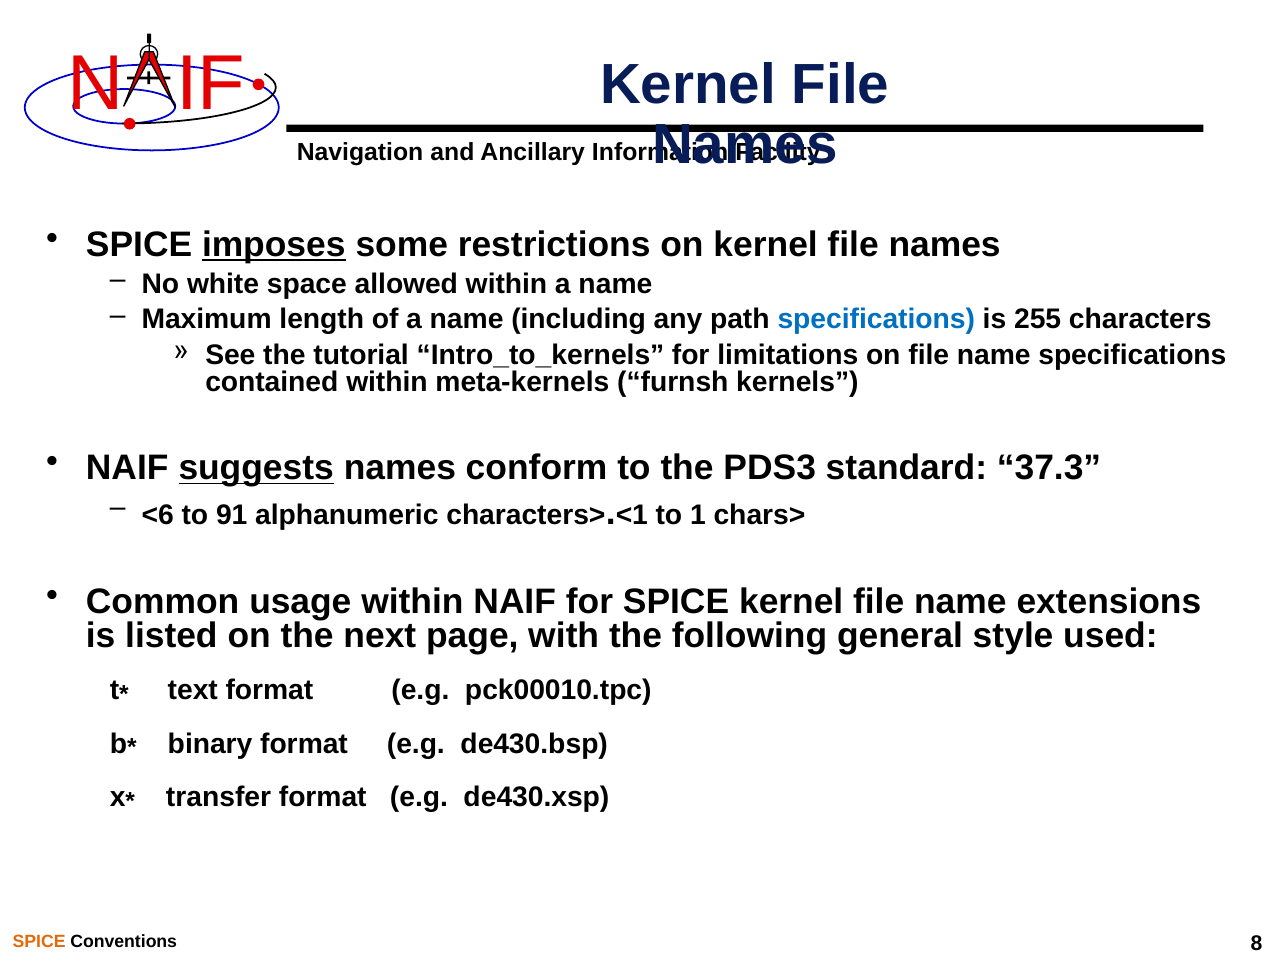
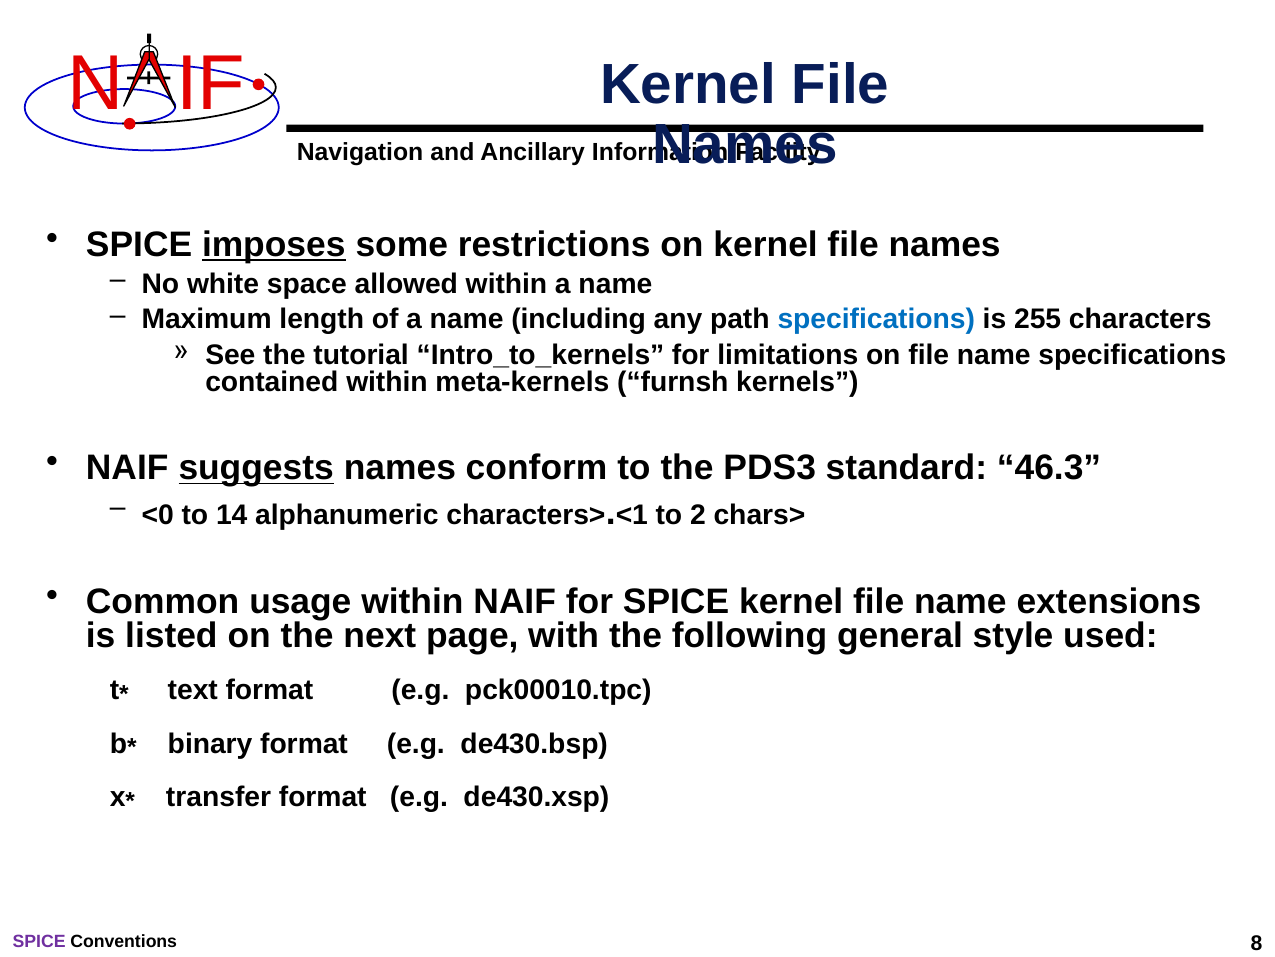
37.3: 37.3 -> 46.3
<6: <6 -> <0
91: 91 -> 14
1: 1 -> 2
SPICE at (39, 941) colour: orange -> purple
